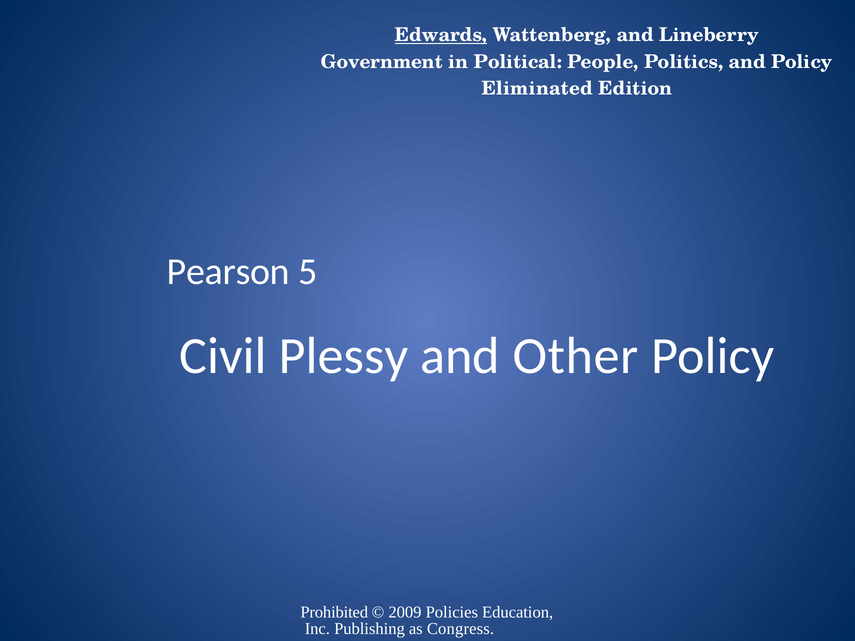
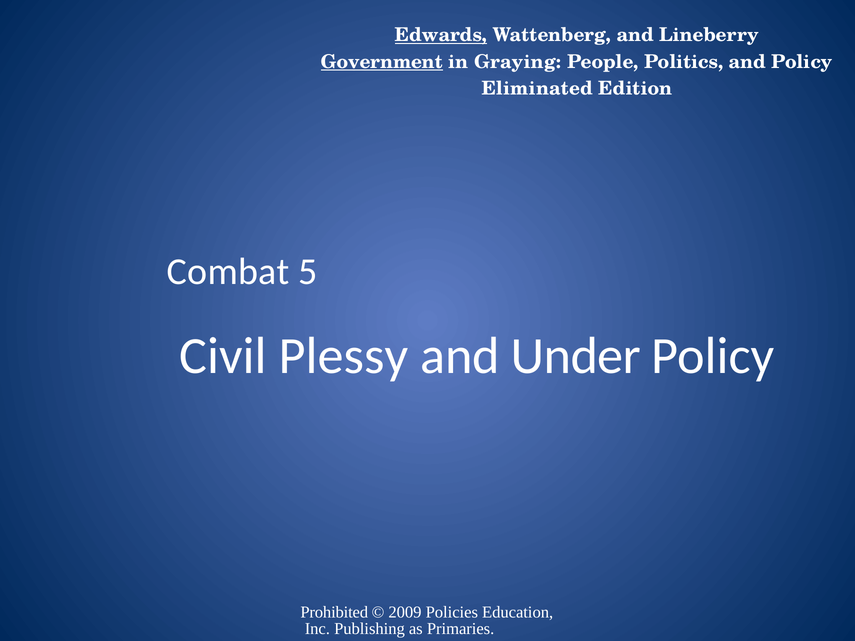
Government underline: none -> present
Political: Political -> Graying
Pearson: Pearson -> Combat
Other: Other -> Under
Congress: Congress -> Primaries
